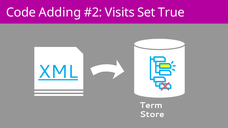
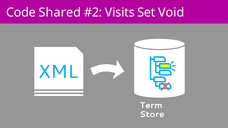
Adding: Adding -> Shared
True: True -> Void
XML underline: present -> none
